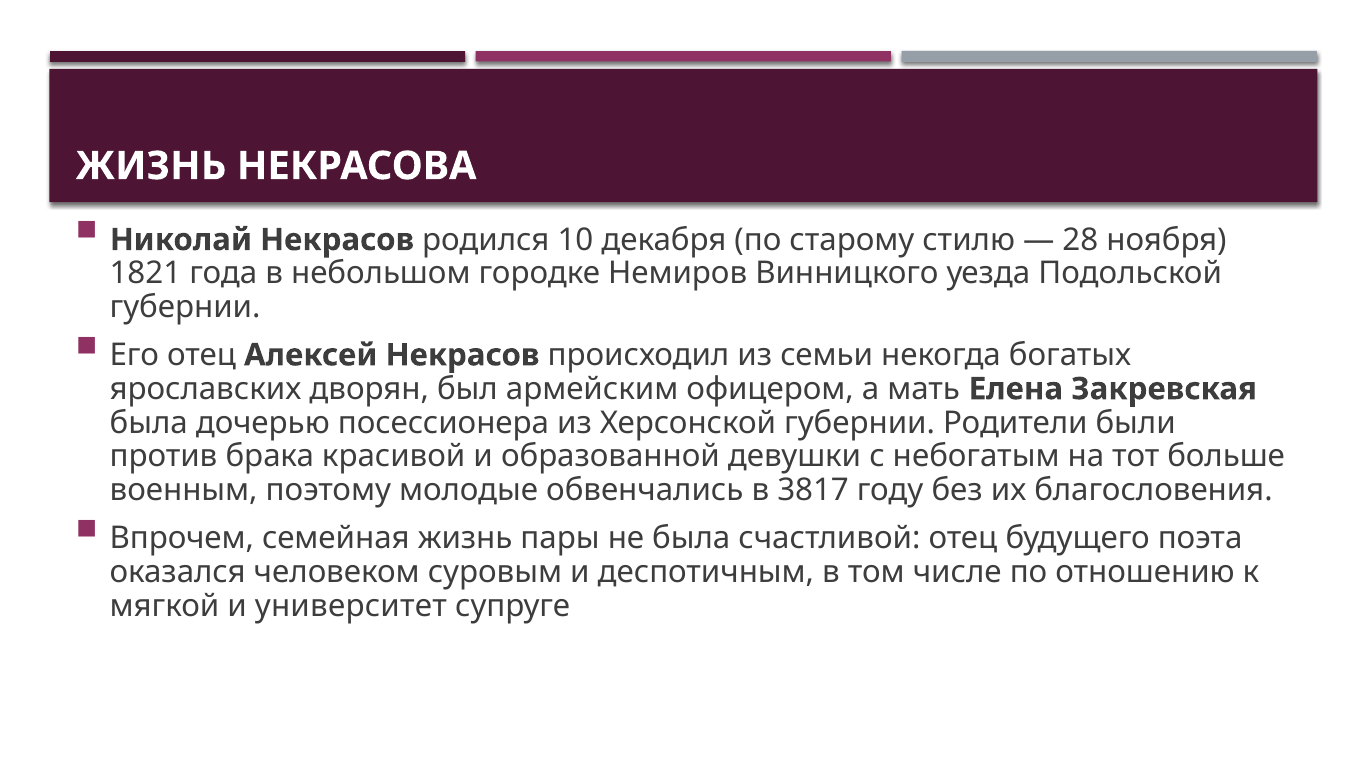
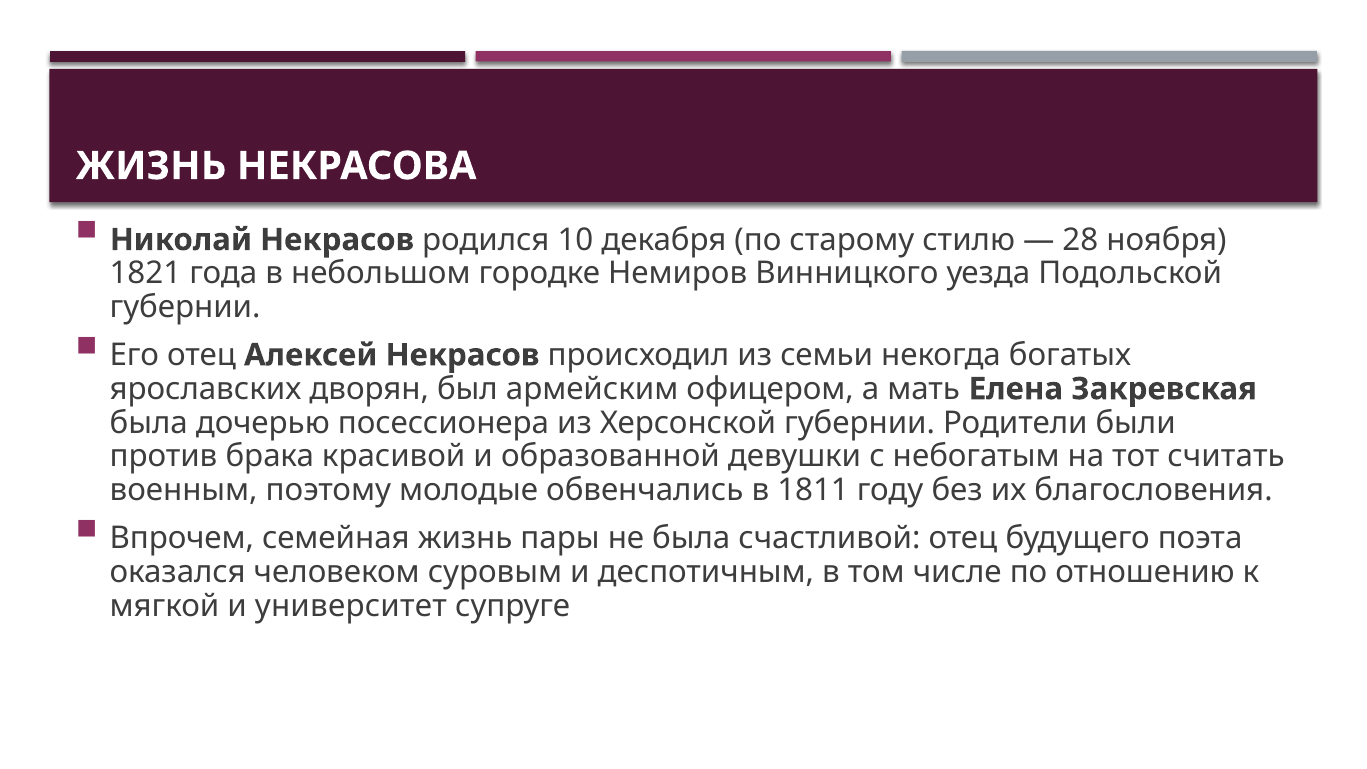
больше: больше -> считать
3817: 3817 -> 1811
